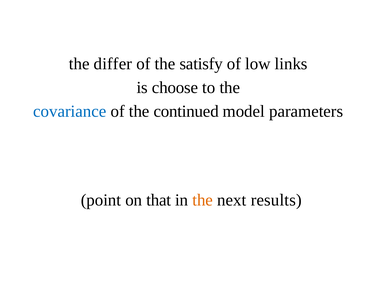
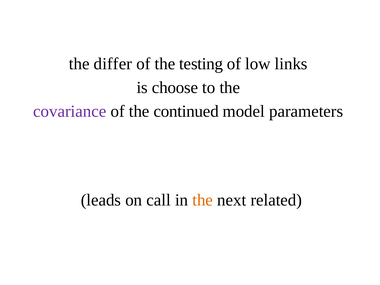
satisfy: satisfy -> testing
covariance colour: blue -> purple
point: point -> leads
that: that -> call
results: results -> related
